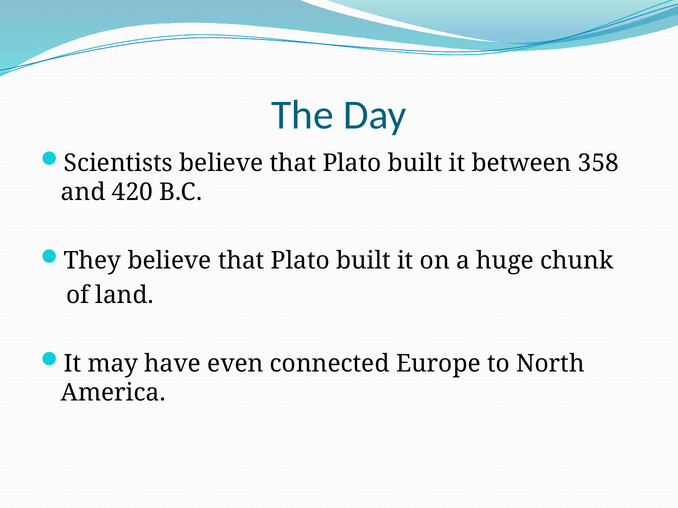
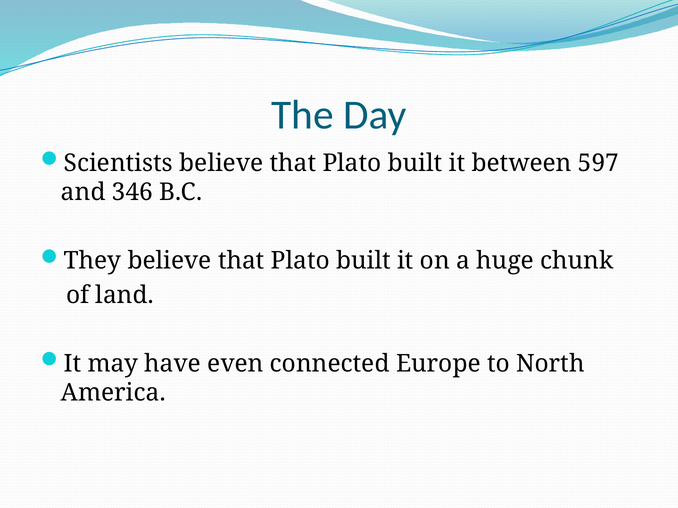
358: 358 -> 597
420: 420 -> 346
